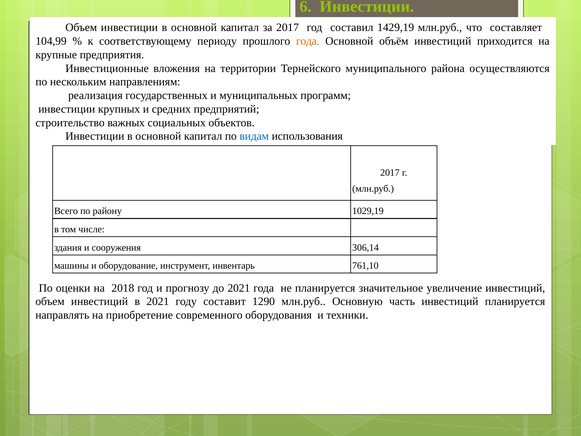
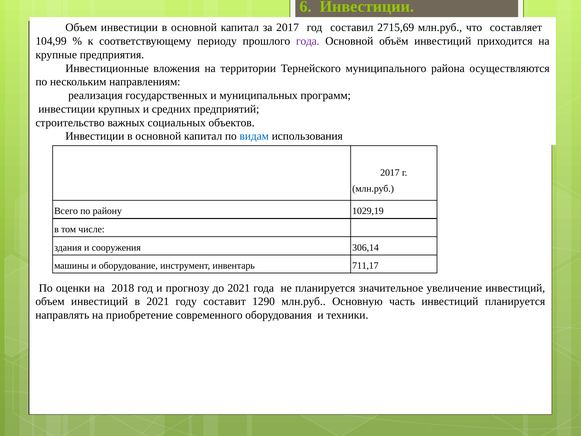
1429,19: 1429,19 -> 2715,69
года at (308, 41) colour: orange -> purple
761,10: 761,10 -> 711,17
